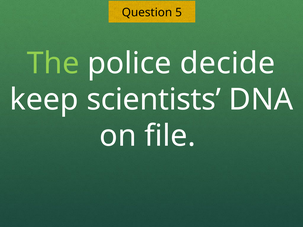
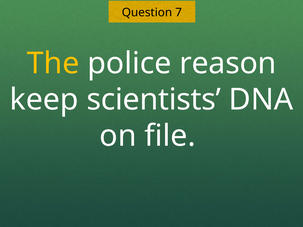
5: 5 -> 7
The colour: light green -> yellow
decide: decide -> reason
